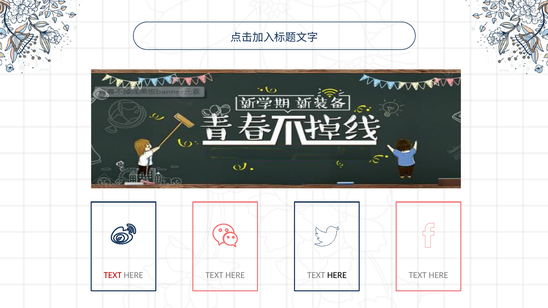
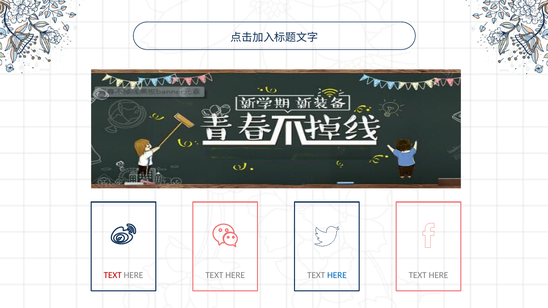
HERE at (337, 275) colour: black -> blue
